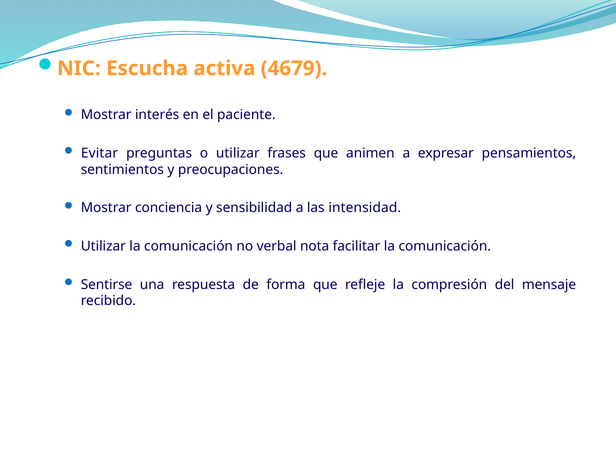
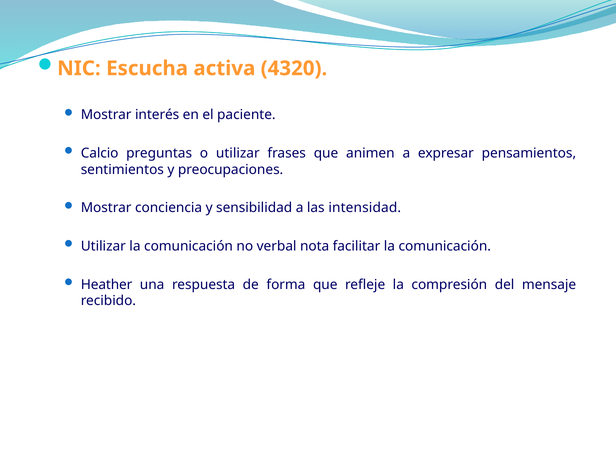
4679: 4679 -> 4320
Evitar: Evitar -> Calcio
Sentirse: Sentirse -> Heather
